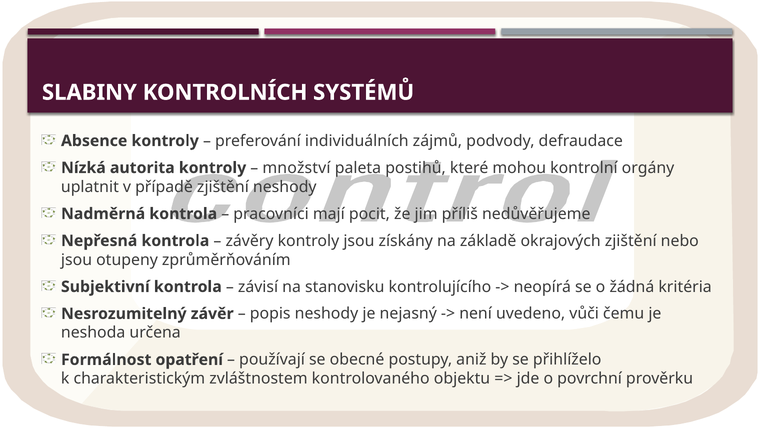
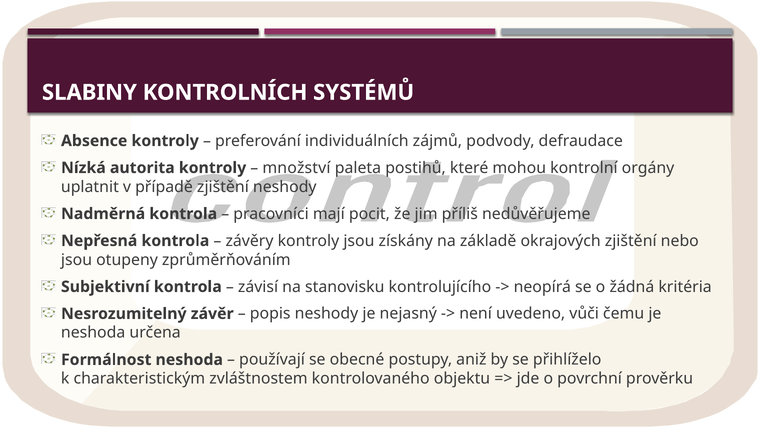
Formálnost opatření: opatření -> neshoda
